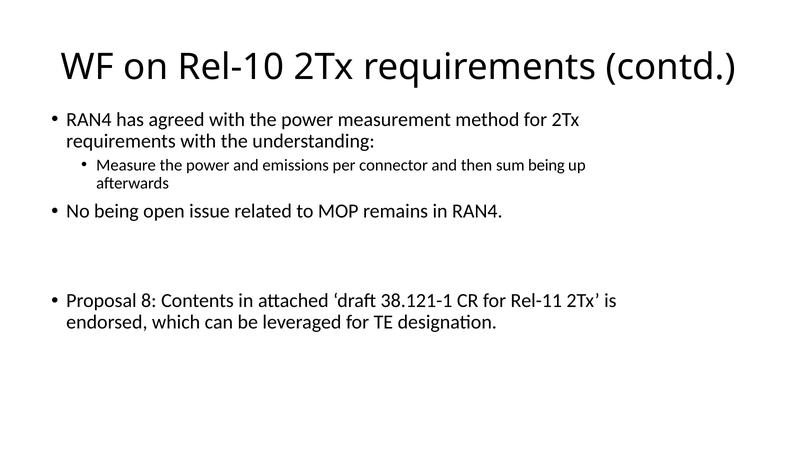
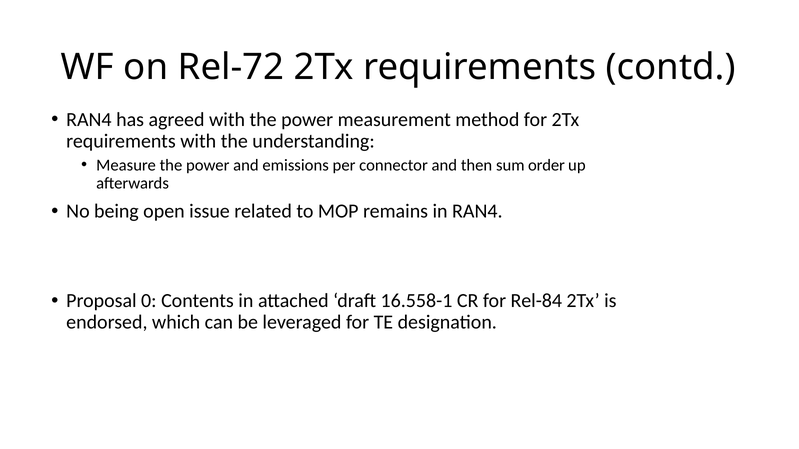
Rel-10: Rel-10 -> Rel-72
sum being: being -> order
8: 8 -> 0
38.121-1: 38.121-1 -> 16.558-1
Rel-11: Rel-11 -> Rel-84
